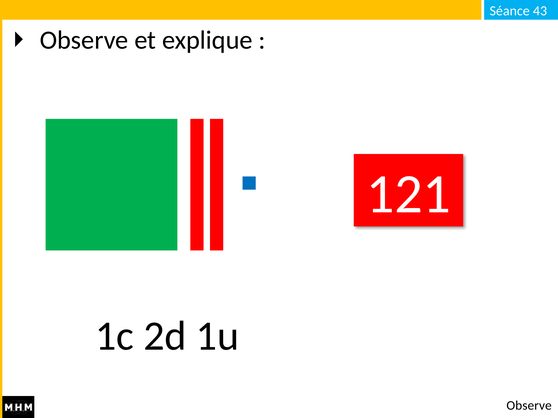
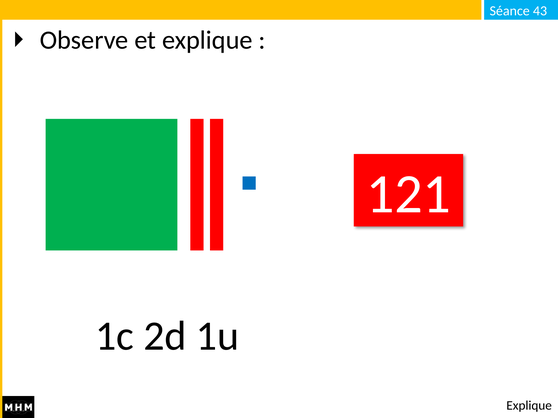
Observe at (529, 406): Observe -> Explique
